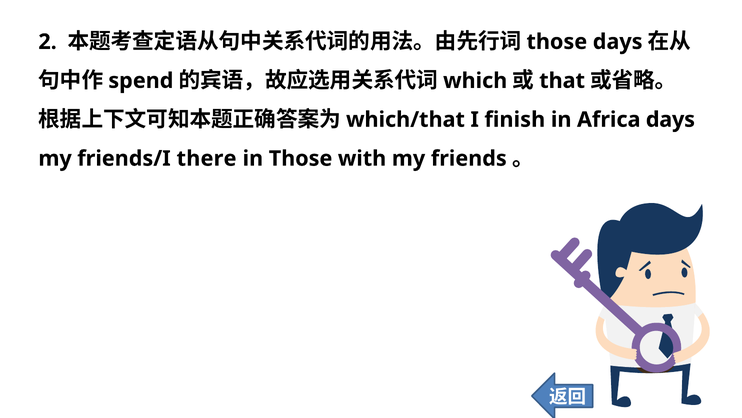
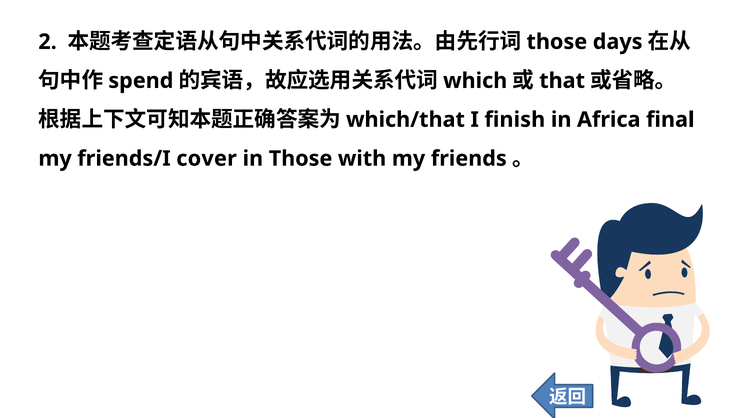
Africa days: days -> final
there: there -> cover
